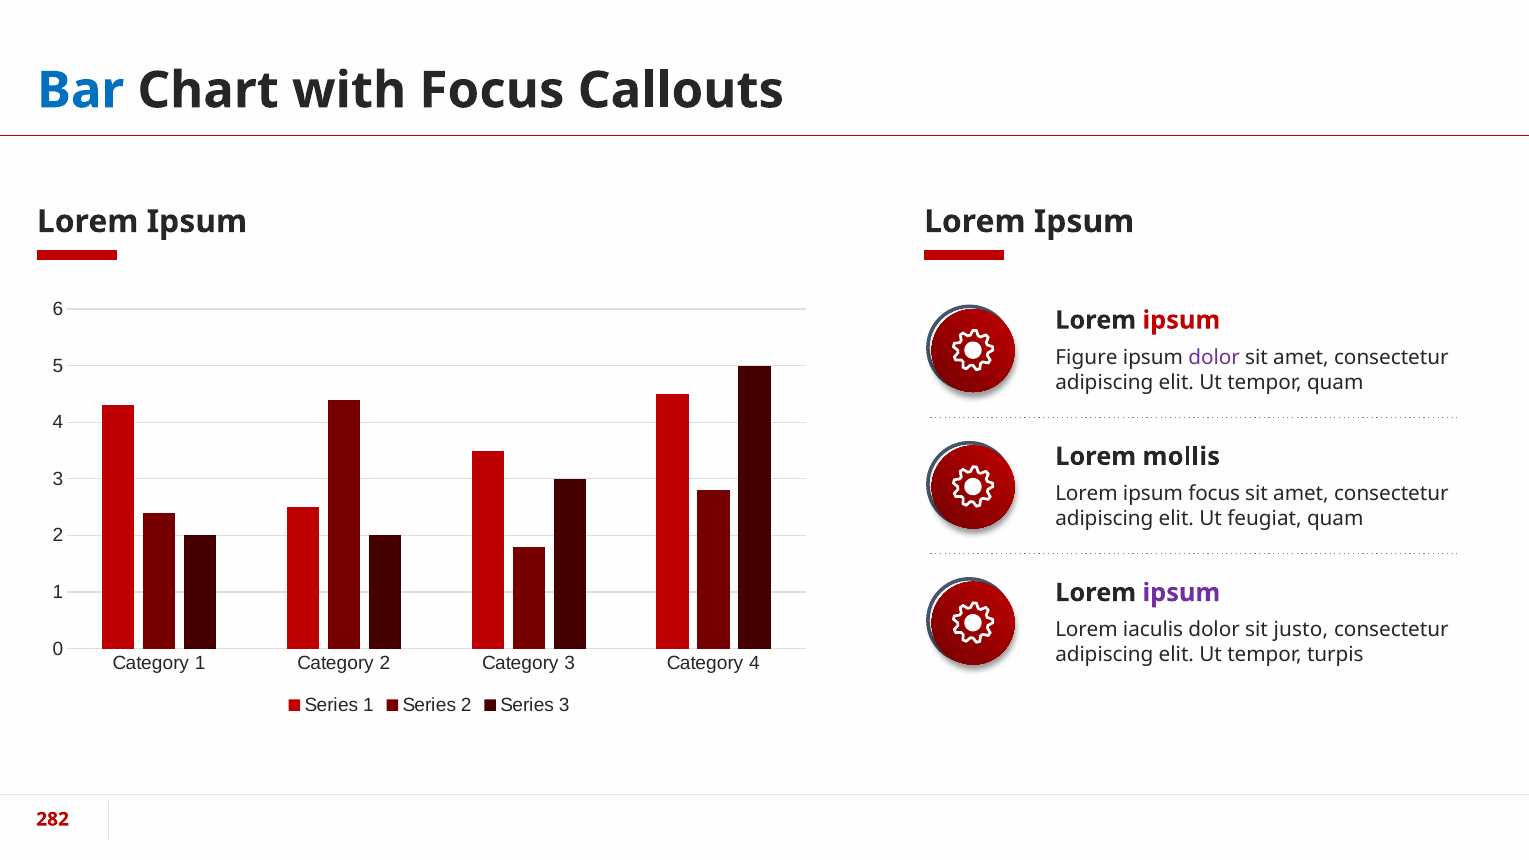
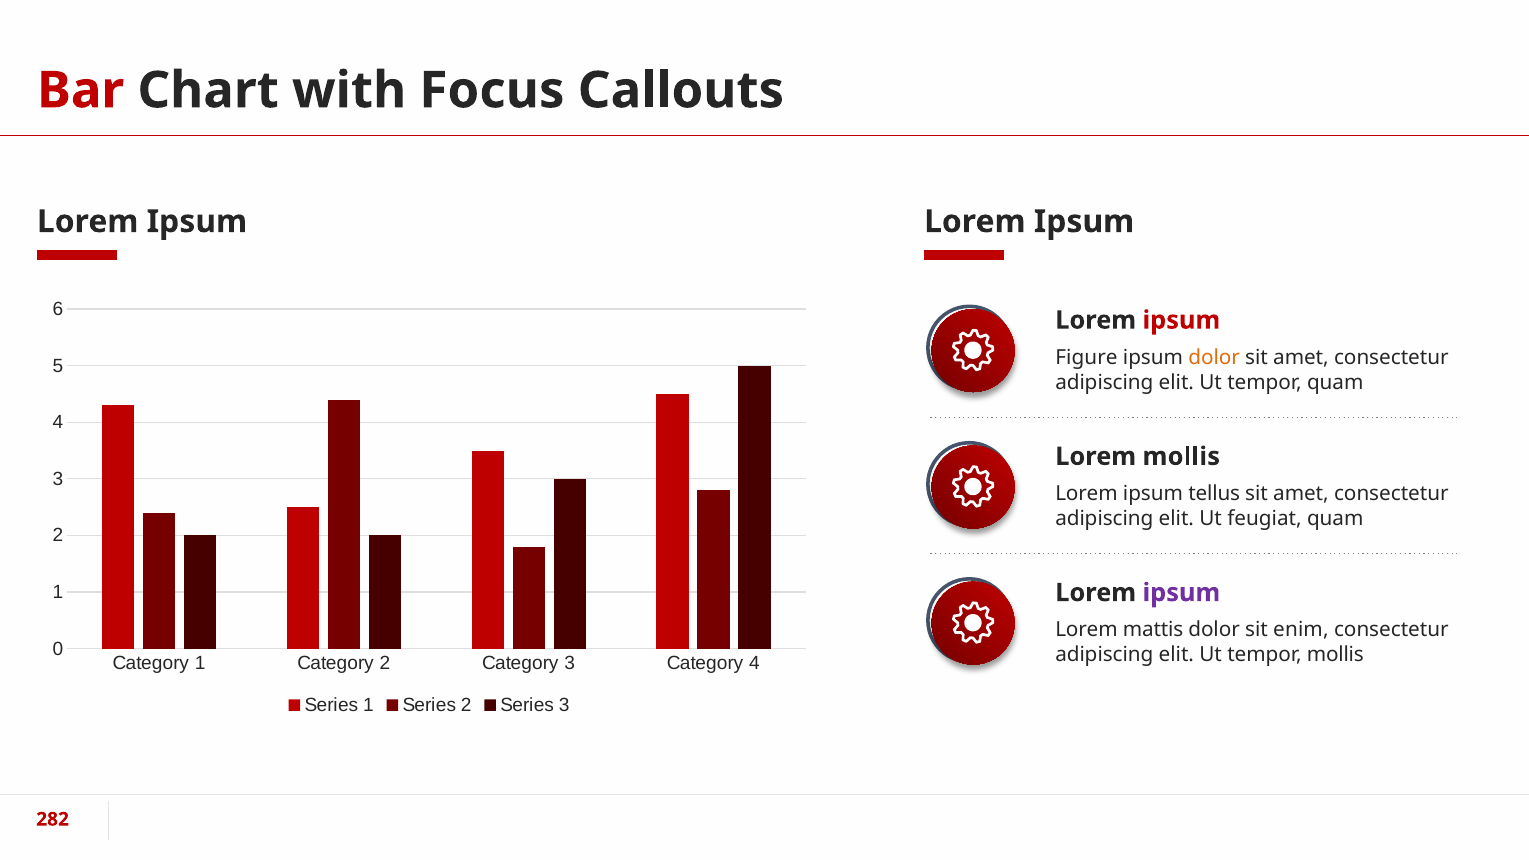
Bar colour: blue -> red
dolor at (1214, 357) colour: purple -> orange
ipsum focus: focus -> tellus
iaculis: iaculis -> mattis
justo: justo -> enim
tempor turpis: turpis -> mollis
